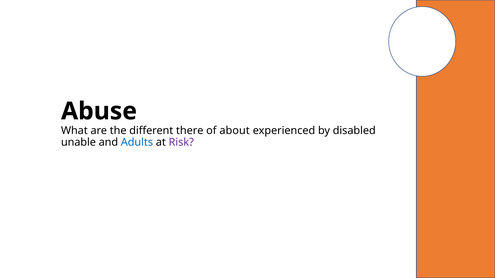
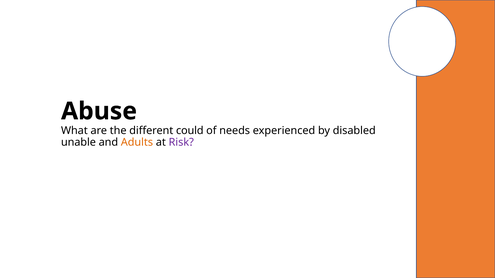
there: there -> could
about: about -> needs
Adults colour: blue -> orange
